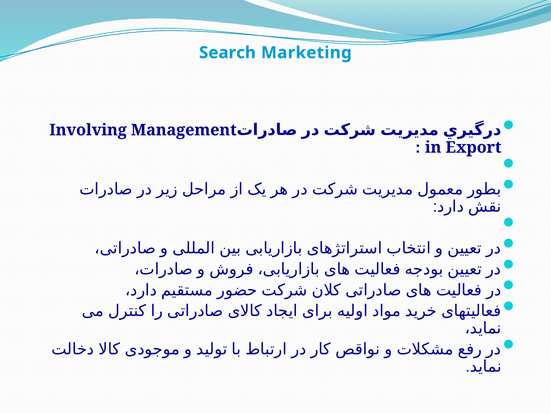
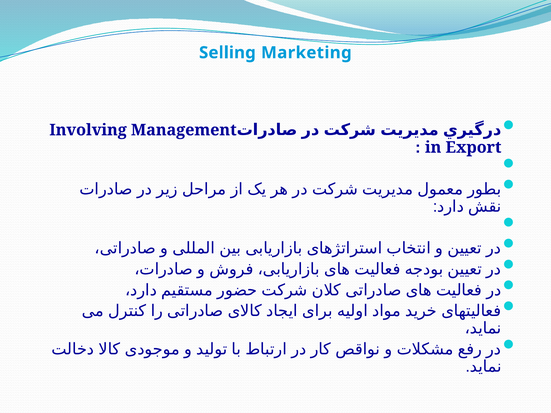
Search: Search -> Selling
